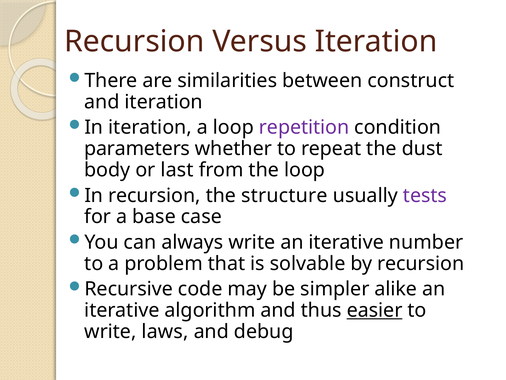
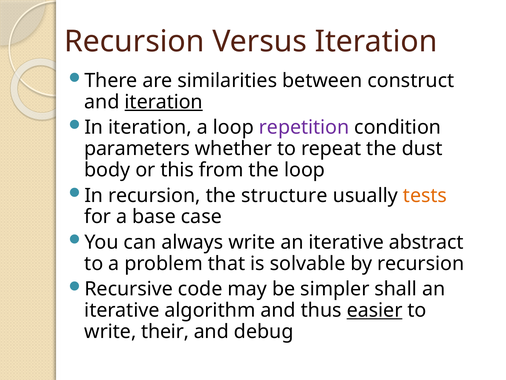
iteration at (164, 102) underline: none -> present
last: last -> this
tests colour: purple -> orange
number: number -> abstract
alike: alike -> shall
laws: laws -> their
